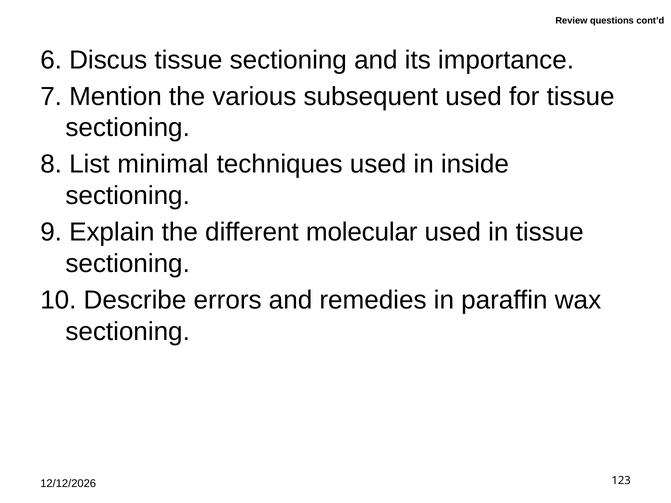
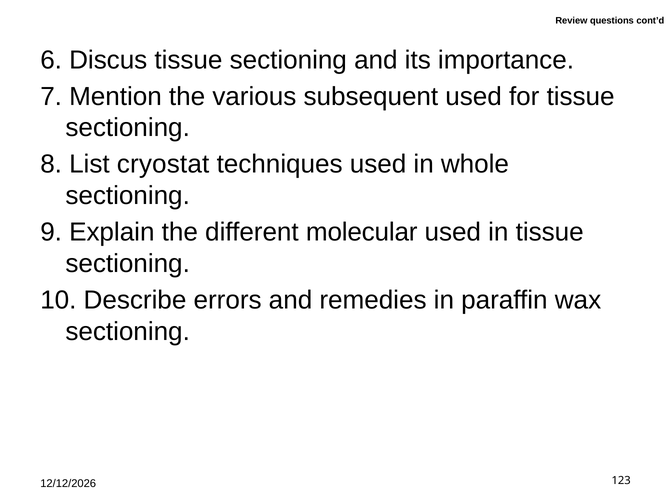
minimal: minimal -> cryostat
inside: inside -> whole
